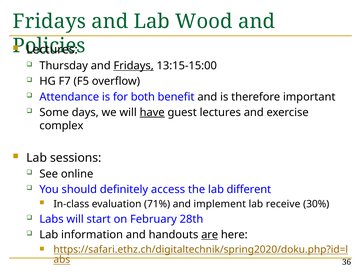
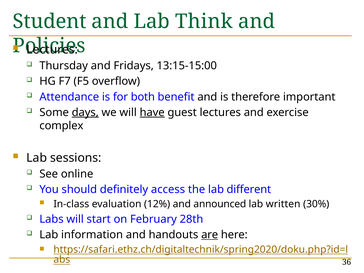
Fridays at (49, 21): Fridays -> Student
Wood: Wood -> Think
Fridays at (134, 66) underline: present -> none
days underline: none -> present
71%: 71% -> 12%
implement: implement -> announced
receive: receive -> written
